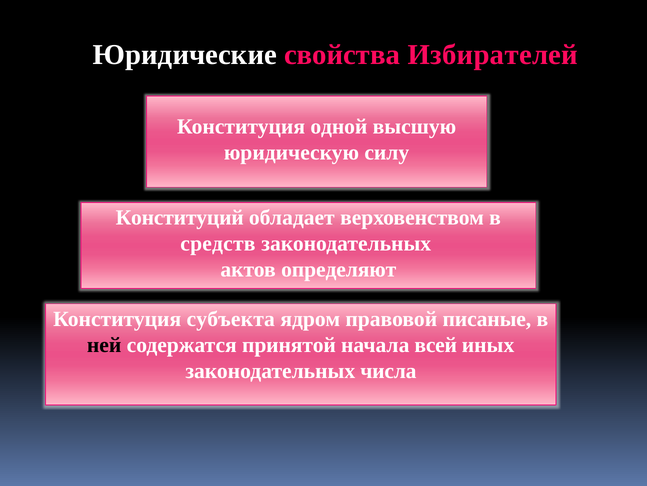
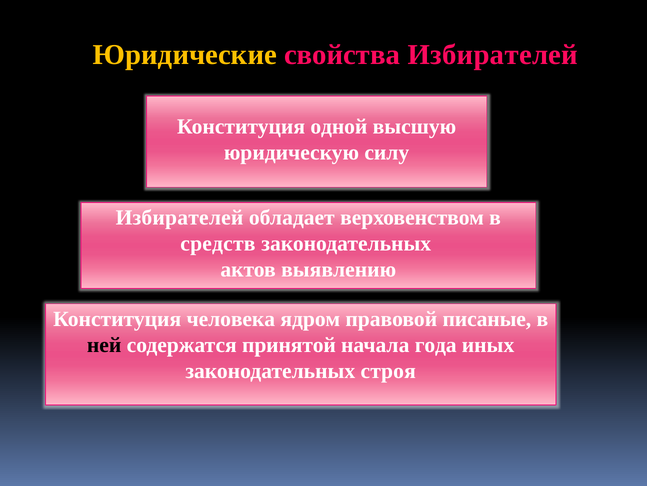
Юридические colour: white -> yellow
Конституций at (180, 218): Конституций -> Избирателей
определяют: определяют -> выявлению
субъекта: субъекта -> человека
всей: всей -> года
числа: числа -> строя
